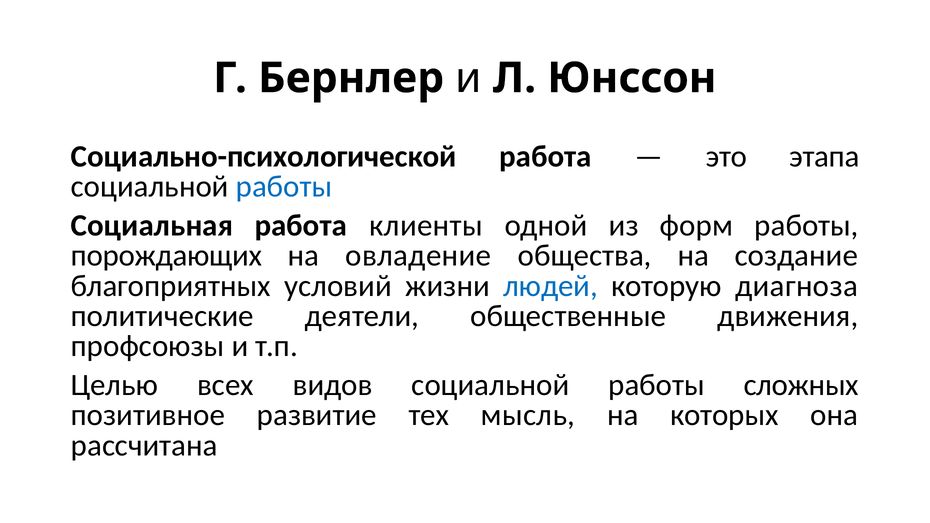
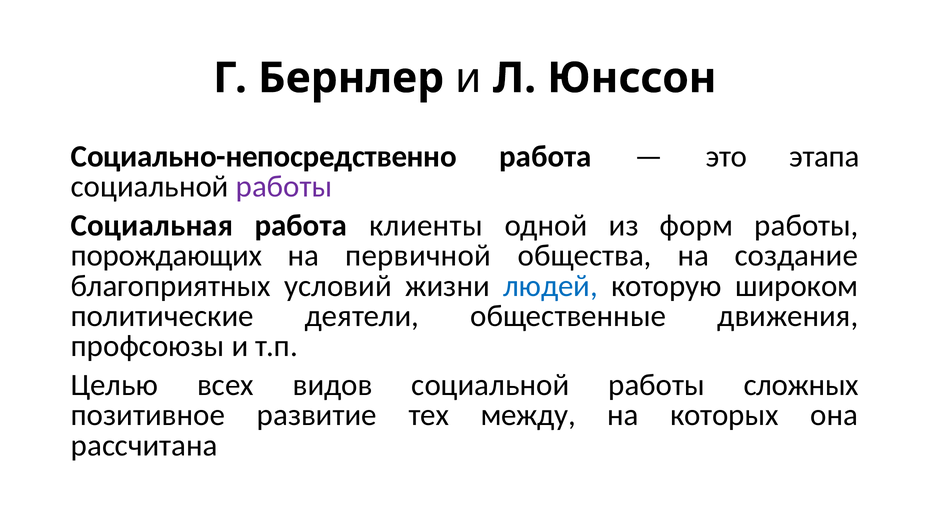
Социально-психологической: Социально-психологической -> Социально-непосредственно
работы at (284, 187) colour: blue -> purple
овладение: овладение -> первичной
диагноза: диагноза -> широком
мысль: мысль -> между
